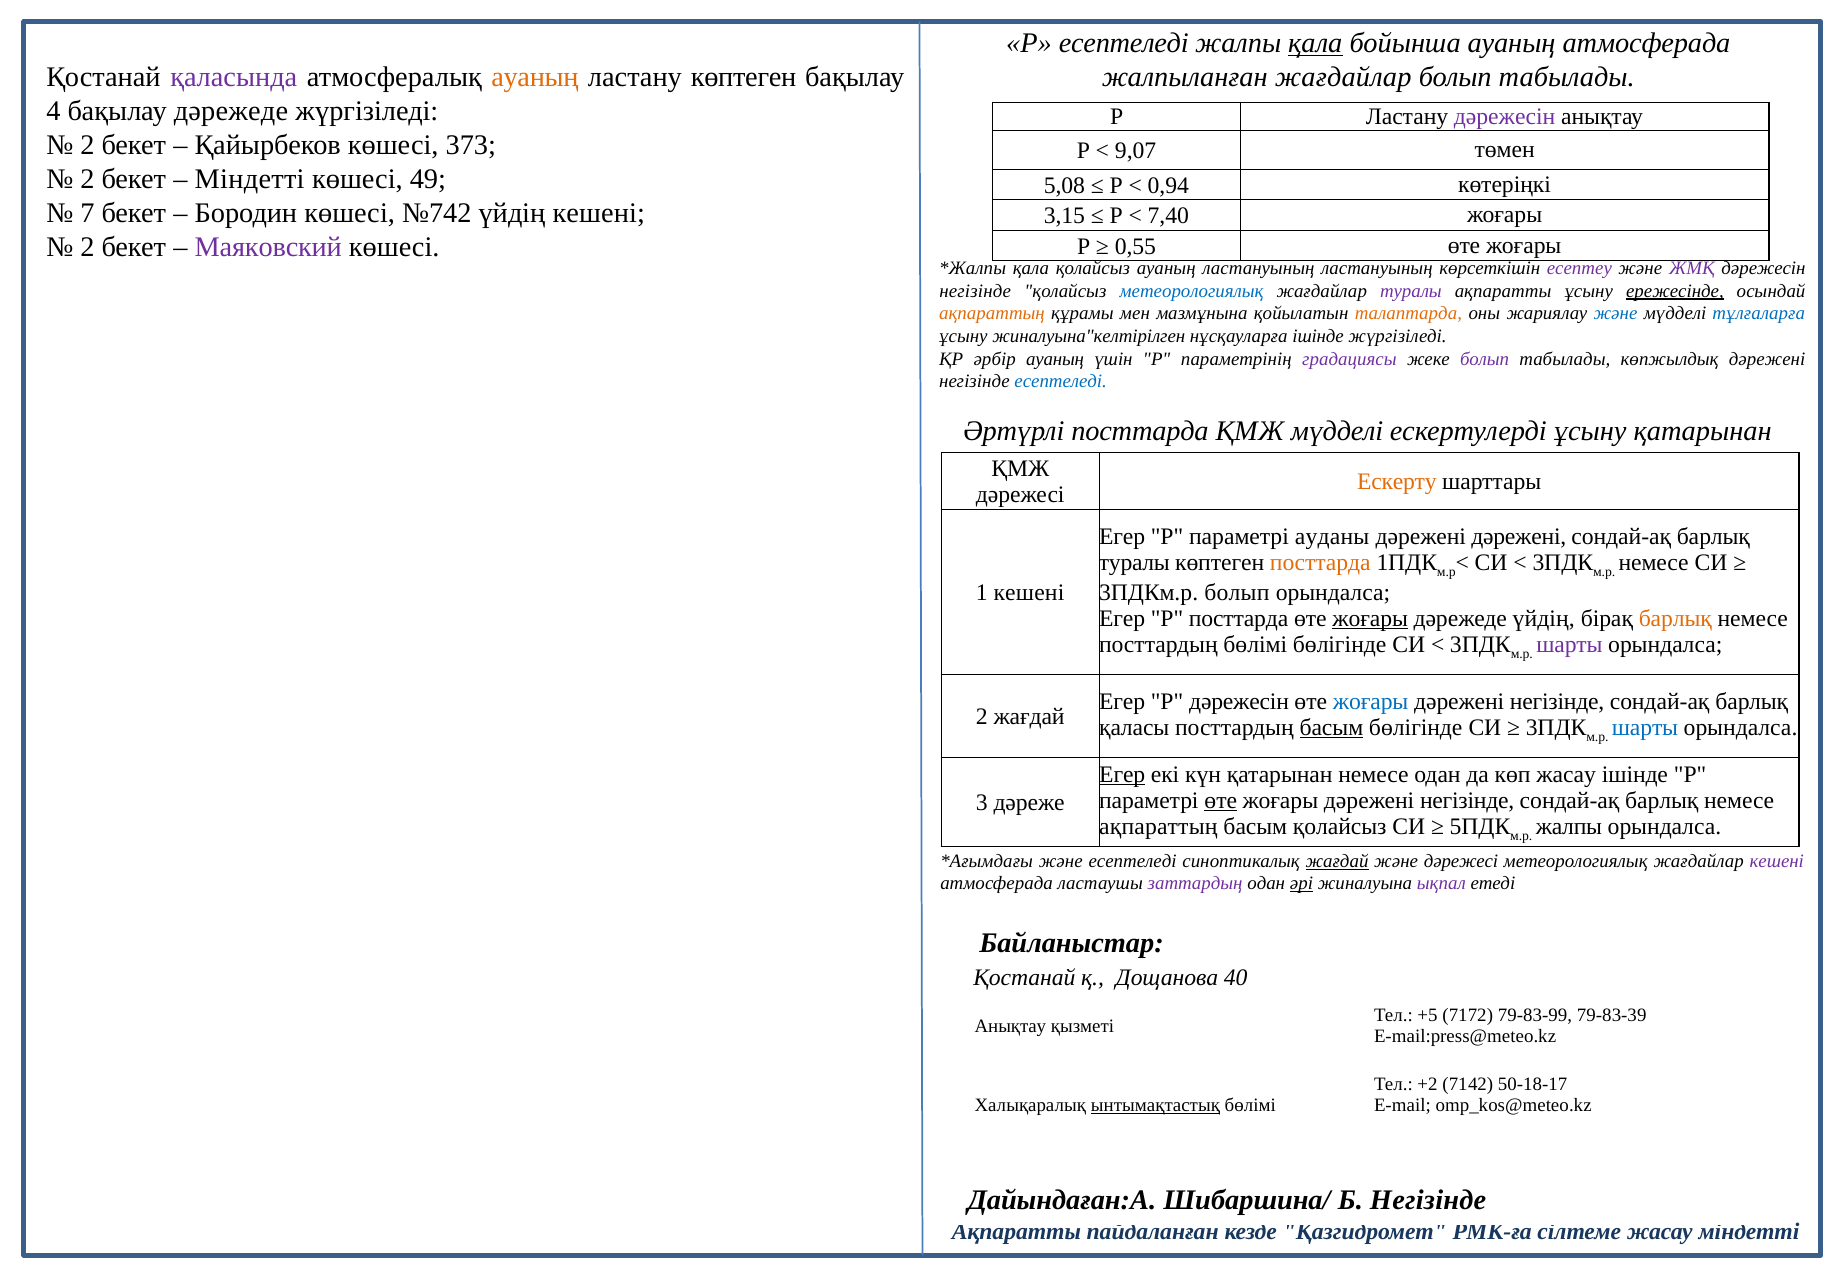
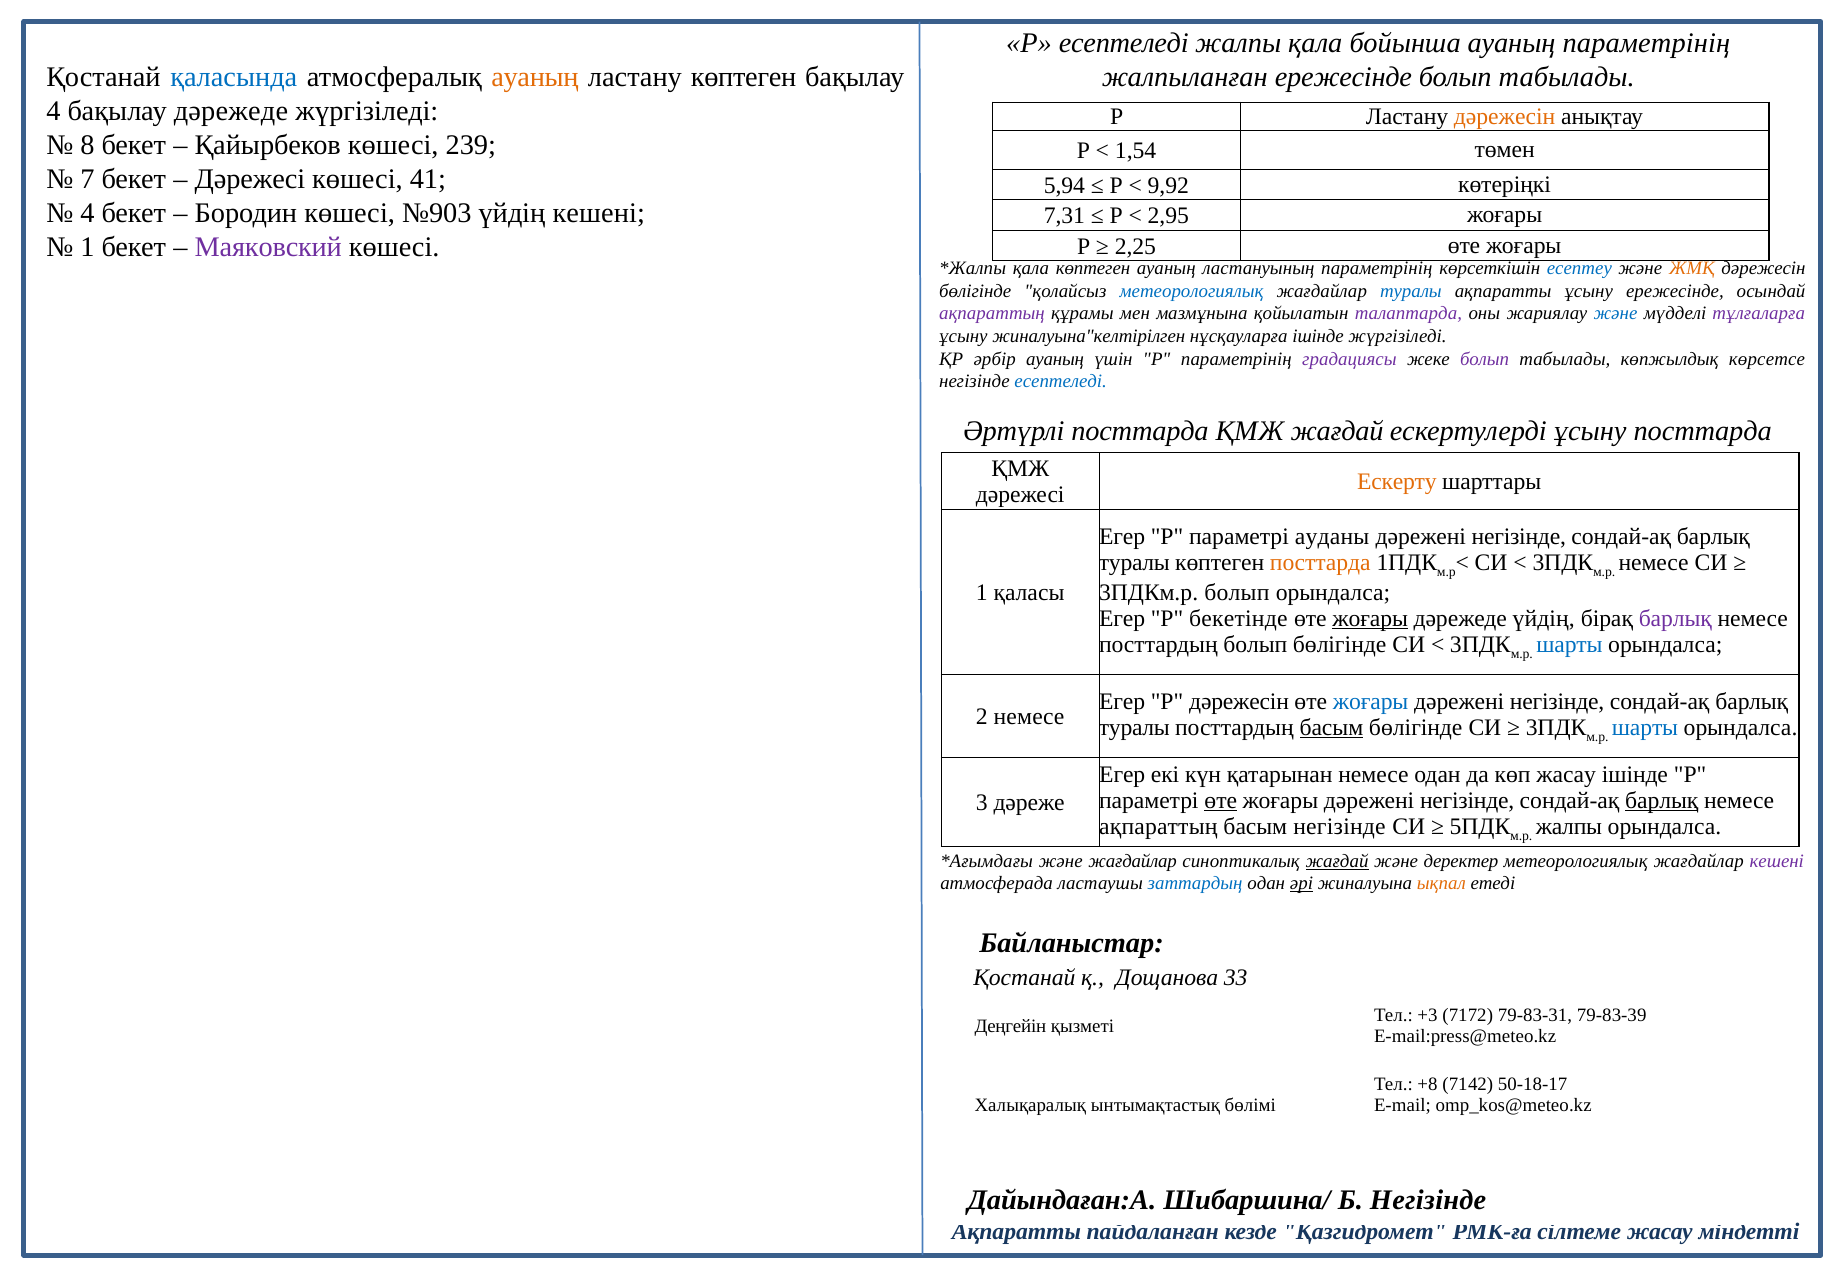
қала at (1315, 43) underline: present -> none
ауаның атмосферада: атмосферада -> параметрінің
қаласында colour: purple -> blue
жалпыланған жағдайлар: жағдайлар -> ережесінде
дәрежесін at (1505, 117) colour: purple -> orange
2 at (87, 145): 2 -> 8
373: 373 -> 239
9,07: 9,07 -> 1,54
2 at (87, 179): 2 -> 7
Міндетті at (250, 179): Міндетті -> Дәрежесі
49: 49 -> 41
5,08: 5,08 -> 5,94
0,94: 0,94 -> 9,92
7 at (87, 213): 7 -> 4
№742: №742 -> №903
3,15: 3,15 -> 7,31
7,40: 7,40 -> 2,95
2 at (87, 247): 2 -> 1
0,55: 0,55 -> 2,25
қала қолайсыз: қолайсыз -> көптеген
ластануының ластануының: ластануының -> параметрінің
есептеу colour: purple -> blue
ЖМҚ colour: purple -> orange
негізінде at (975, 291): негізінде -> бөлігінде
туралы at (1411, 291) colour: purple -> blue
ережесінде at (1675, 291) underline: present -> none
ақпараттың at (992, 314) colour: orange -> purple
талаптарда colour: orange -> purple
тұлғаларға colour: blue -> purple
көпжылдық дәрежені: дәрежені -> көрсетсе
ҚМЖ мүдделі: мүдделі -> жағдай
ұсыну қатарынан: қатарынан -> посттарда
дәрежені at (1519, 537): дәрежені -> негізінде
1 кешені: кешені -> қаласы
P посттарда: посттарда -> бекетінде
барлық at (1675, 619) colour: orange -> purple
посттардың бөлімі: бөлімі -> болып
шарты at (1569, 645) colour: purple -> blue
2 жағдай: жағдай -> немесе
қаласы at (1134, 728): қаласы -> туралы
Егер at (1122, 775) underline: present -> none
барлық at (1662, 801) underline: none -> present
басым қолайсыз: қолайсыз -> негізінде
және есептеледі: есептеледі -> жағдайлар
және дәрежесі: дәрежесі -> деректер
заттардың colour: purple -> blue
ықпал colour: purple -> orange
40: 40 -> 33
+5: +5 -> +3
79-83-99: 79-83-99 -> 79-83-31
Анықтау at (1010, 1026): Анықтау -> Деңгейін
+2: +2 -> +8
ынтымақтастық underline: present -> none
